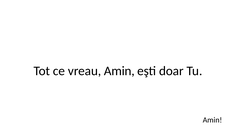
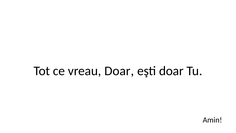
vreau Amin: Amin -> Doar
